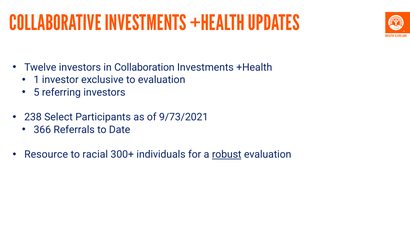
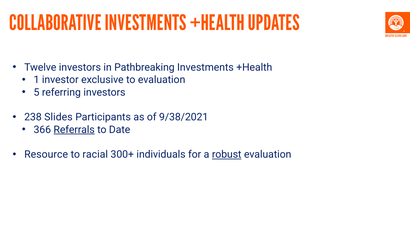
Collaboration: Collaboration -> Pathbreaking
Select: Select -> Slides
9/73/2021: 9/73/2021 -> 9/38/2021
Referrals underline: none -> present
